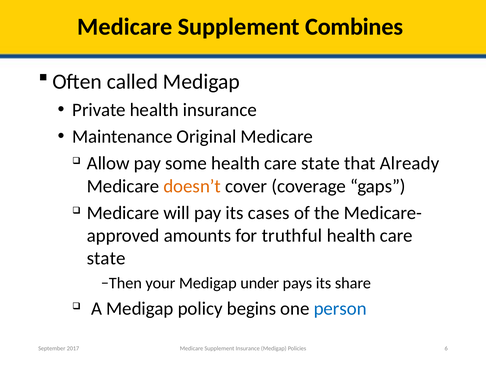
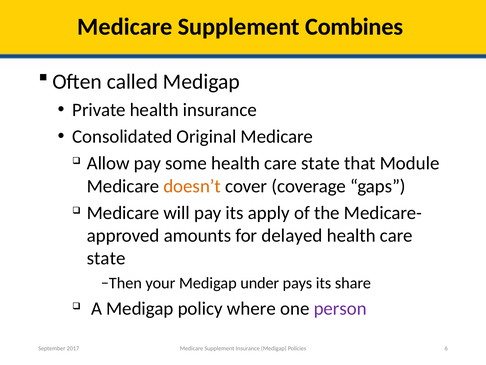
Maintenance: Maintenance -> Consolidated
Already: Already -> Module
cases: cases -> apply
truthful: truthful -> delayed
begins: begins -> where
person colour: blue -> purple
